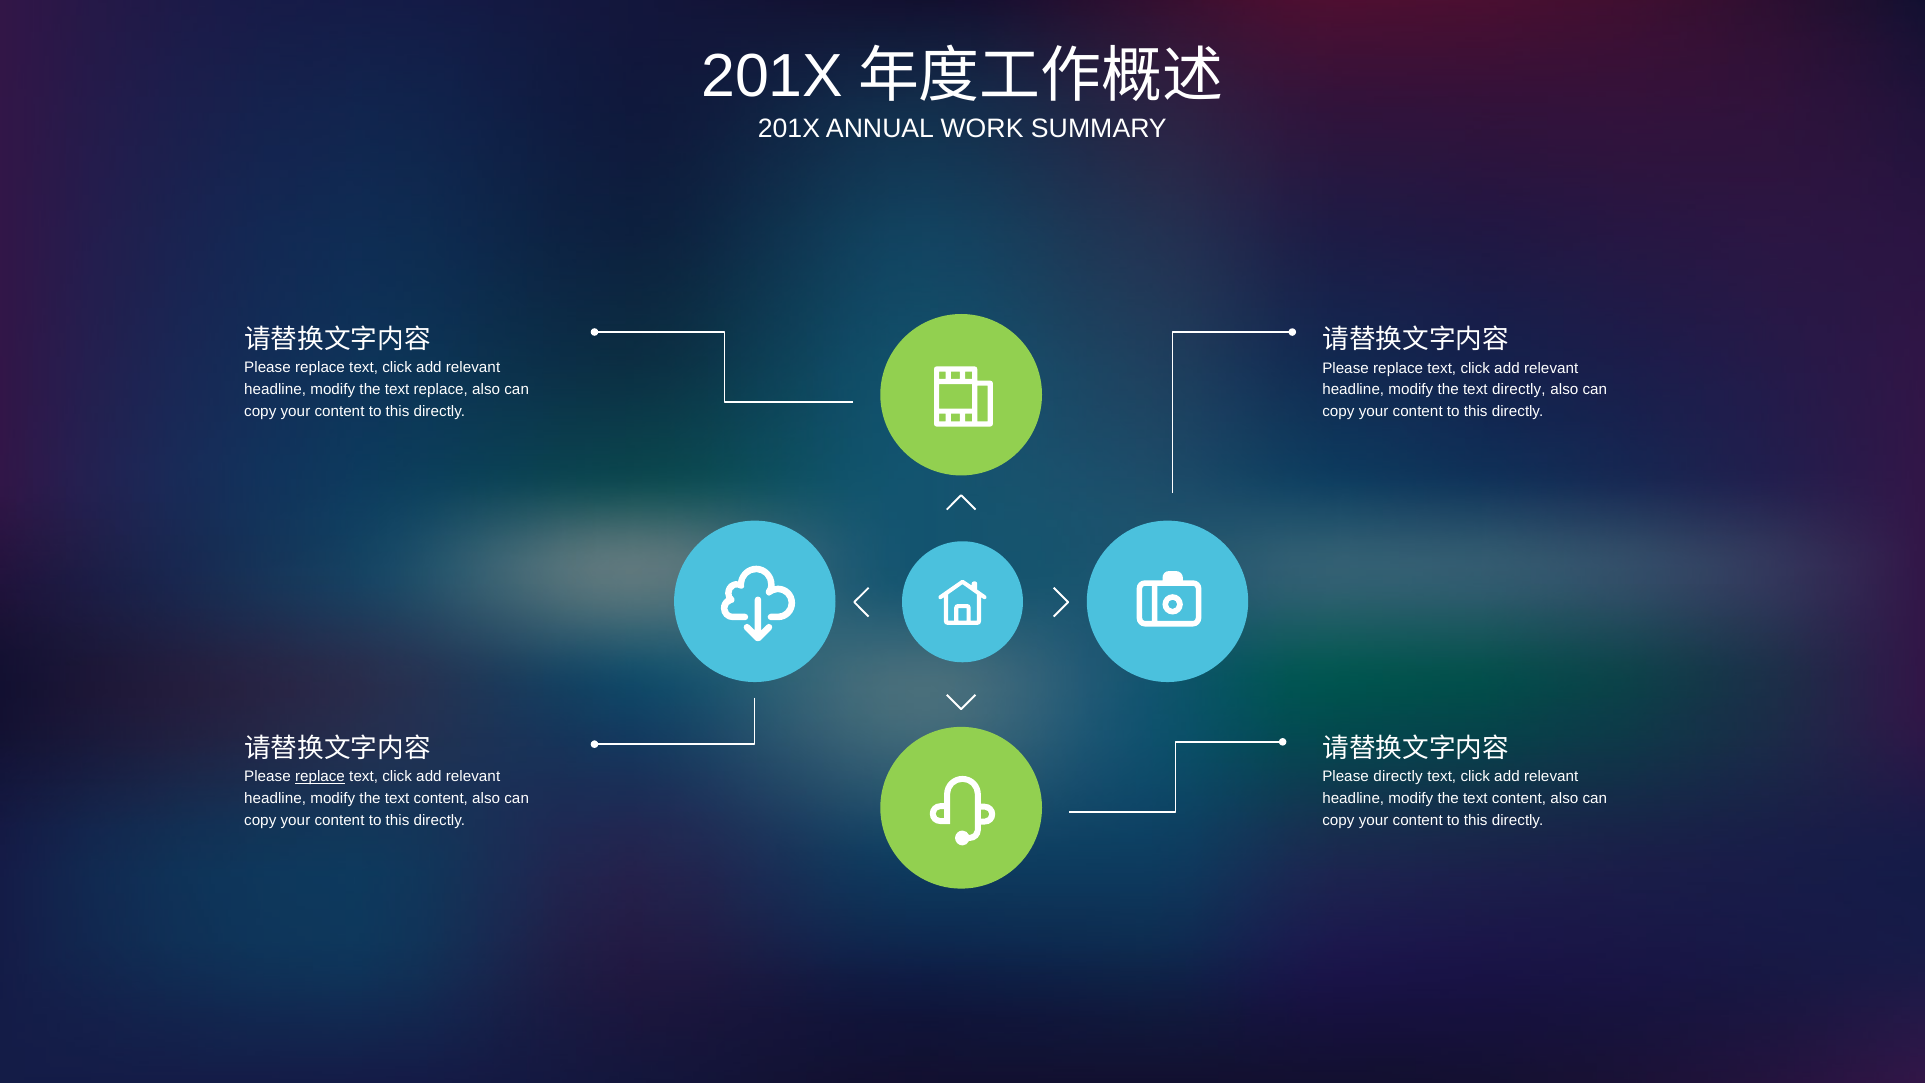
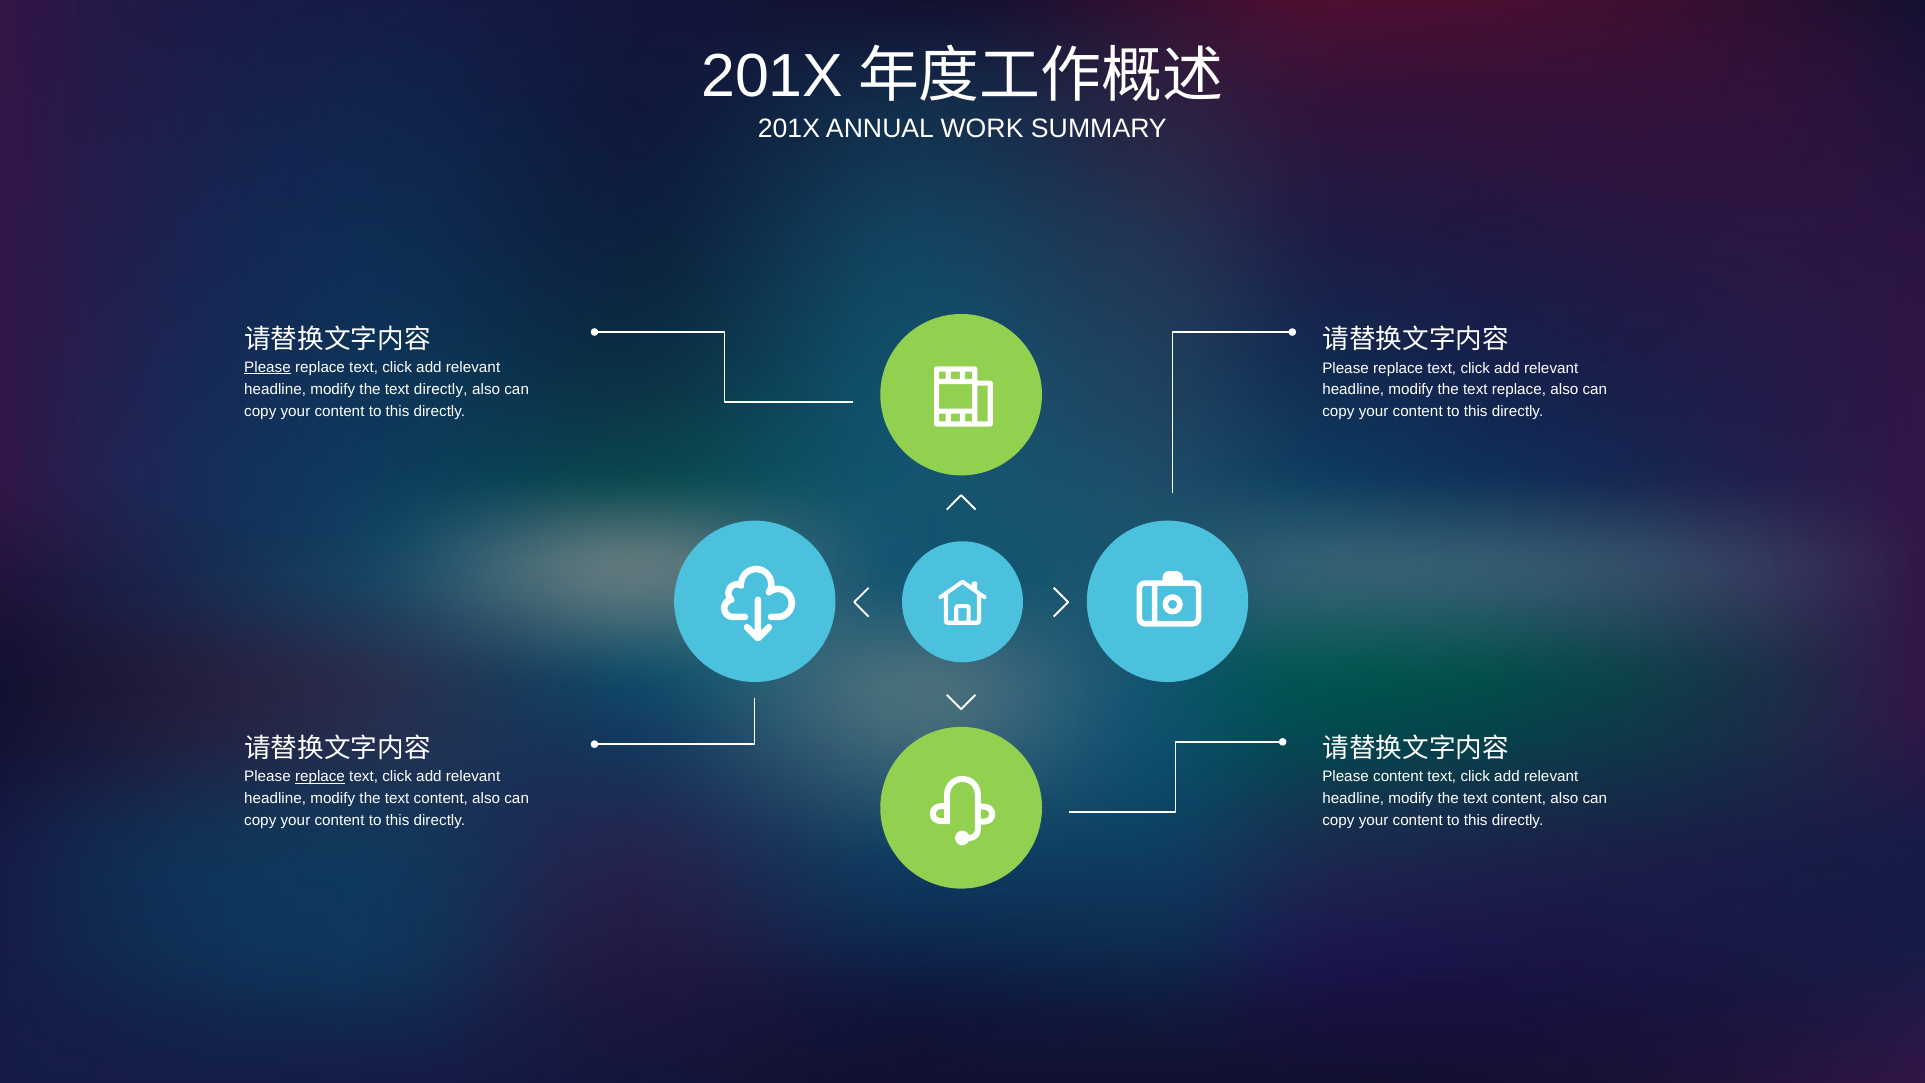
Please at (267, 367) underline: none -> present
text replace: replace -> directly
text directly: directly -> replace
Please directly: directly -> content
